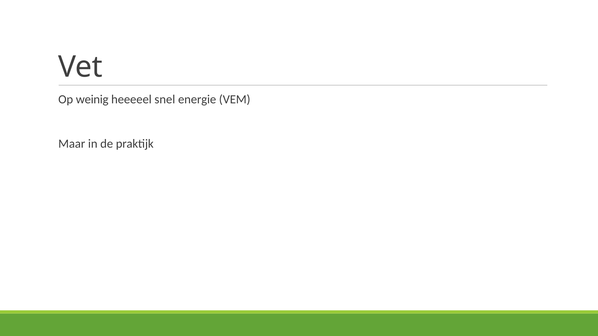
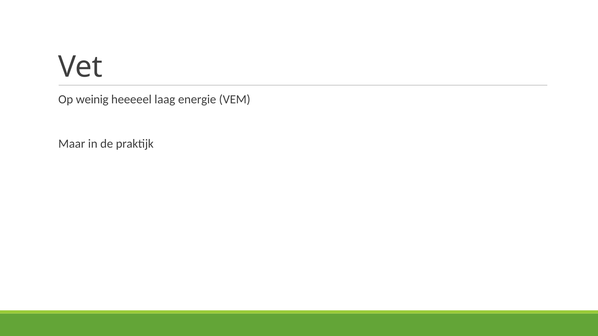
snel: snel -> laag
